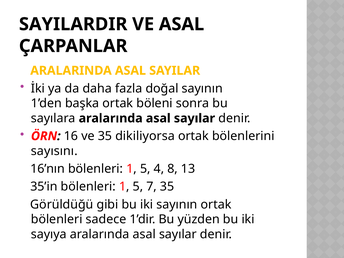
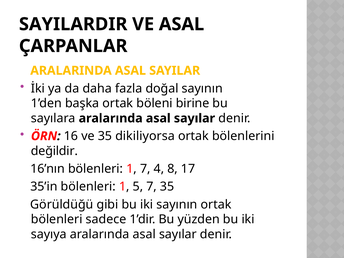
sonra: sonra -> birine
sayısını: sayısını -> değildir
16’nın bölenleri 1 5: 5 -> 7
13: 13 -> 17
